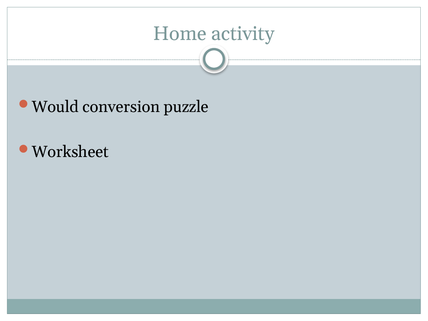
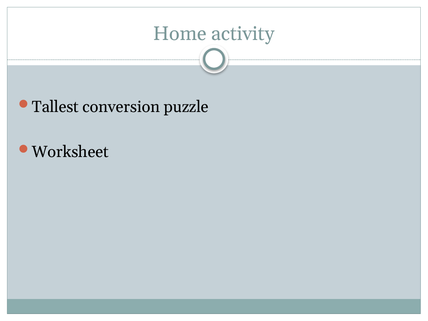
Would: Would -> Tallest
